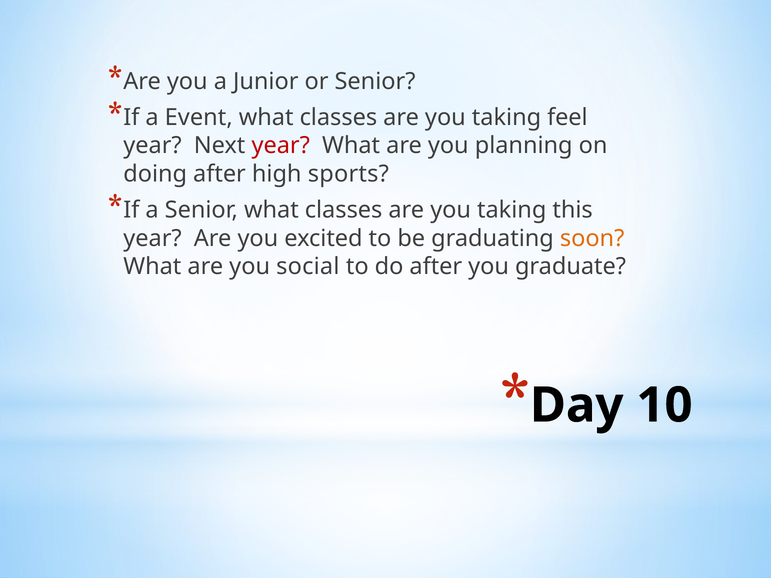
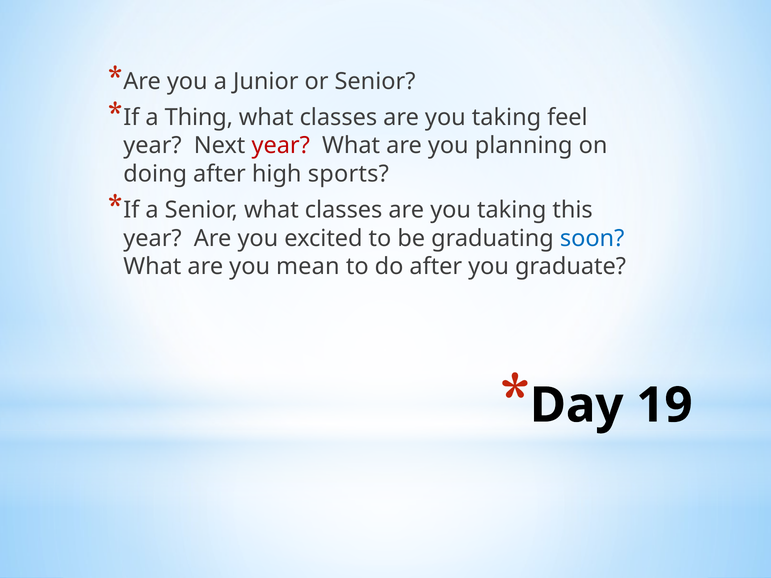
Event: Event -> Thing
soon colour: orange -> blue
social: social -> mean
10: 10 -> 19
